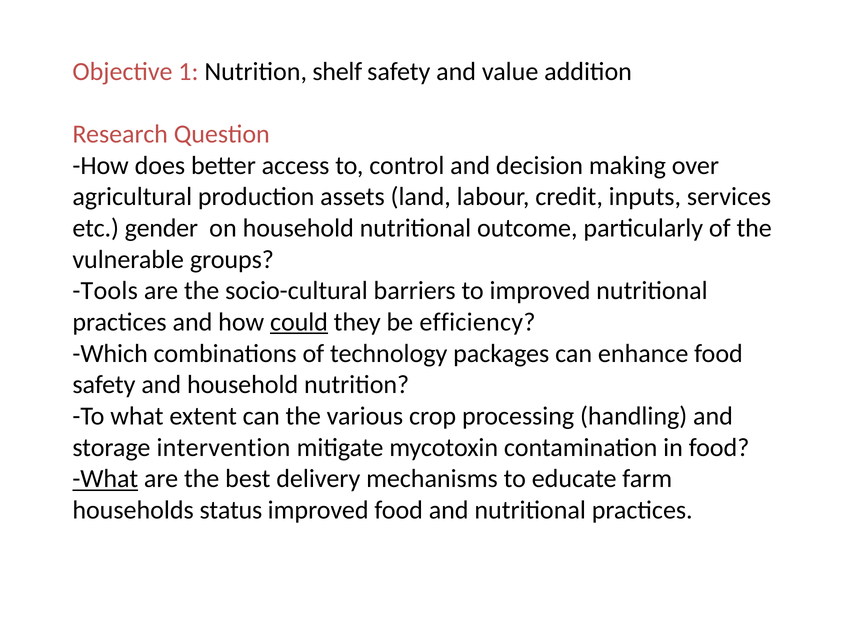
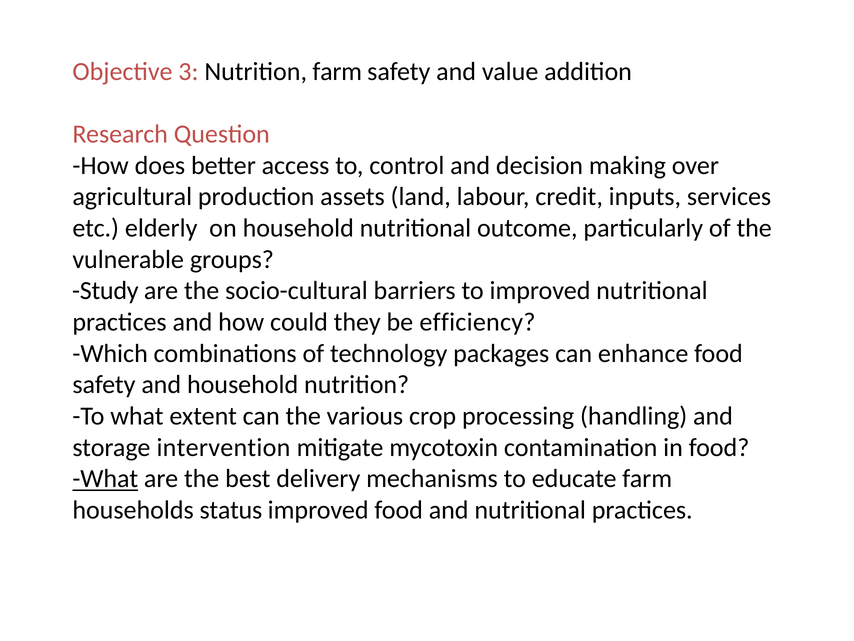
1: 1 -> 3
Nutrition shelf: shelf -> farm
gender: gender -> elderly
Tools: Tools -> Study
could underline: present -> none
